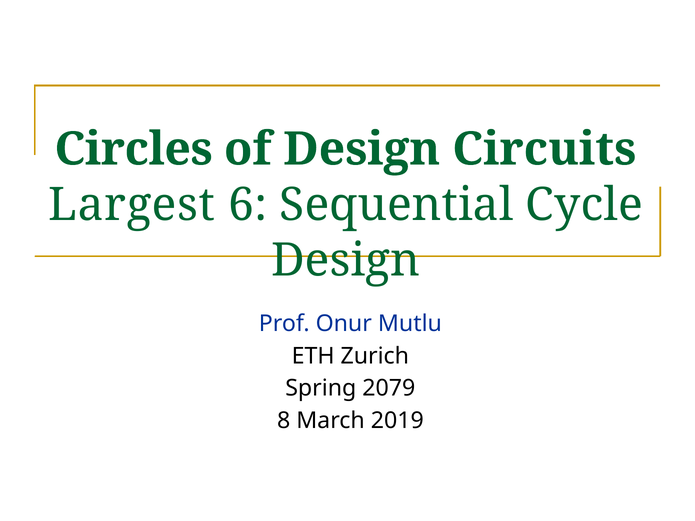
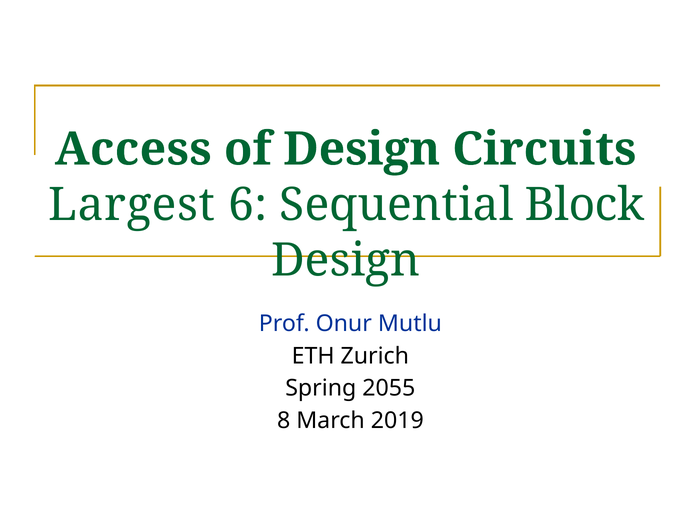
Circles: Circles -> Access
Cycle: Cycle -> Block
2079: 2079 -> 2055
